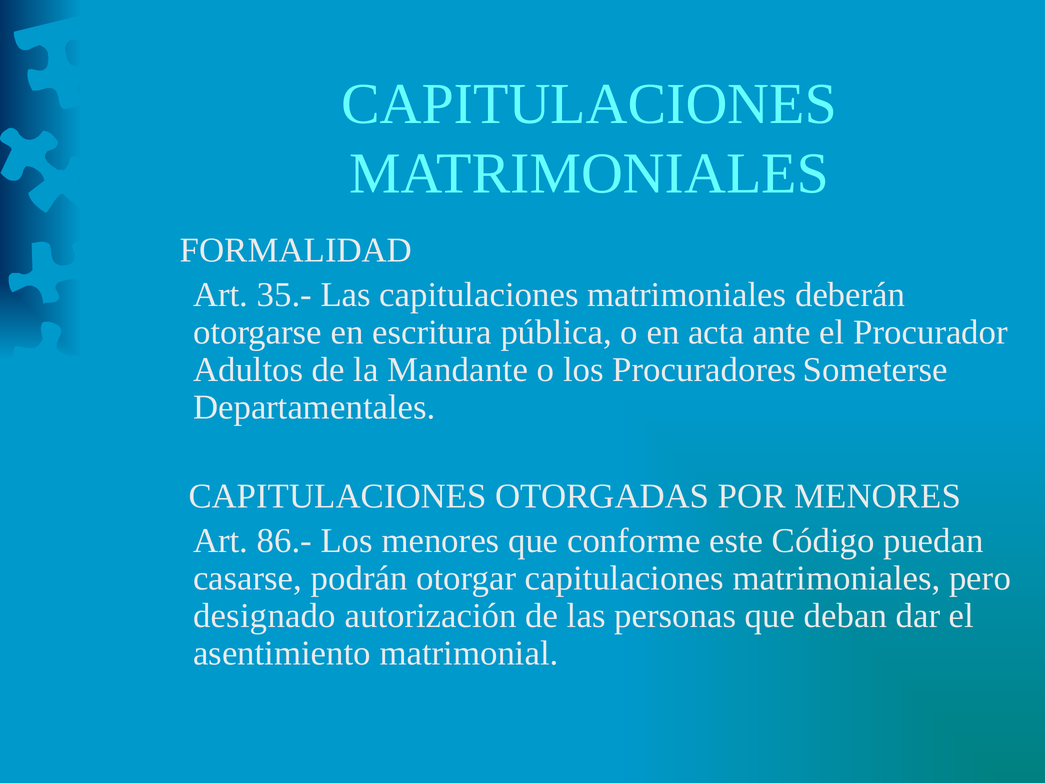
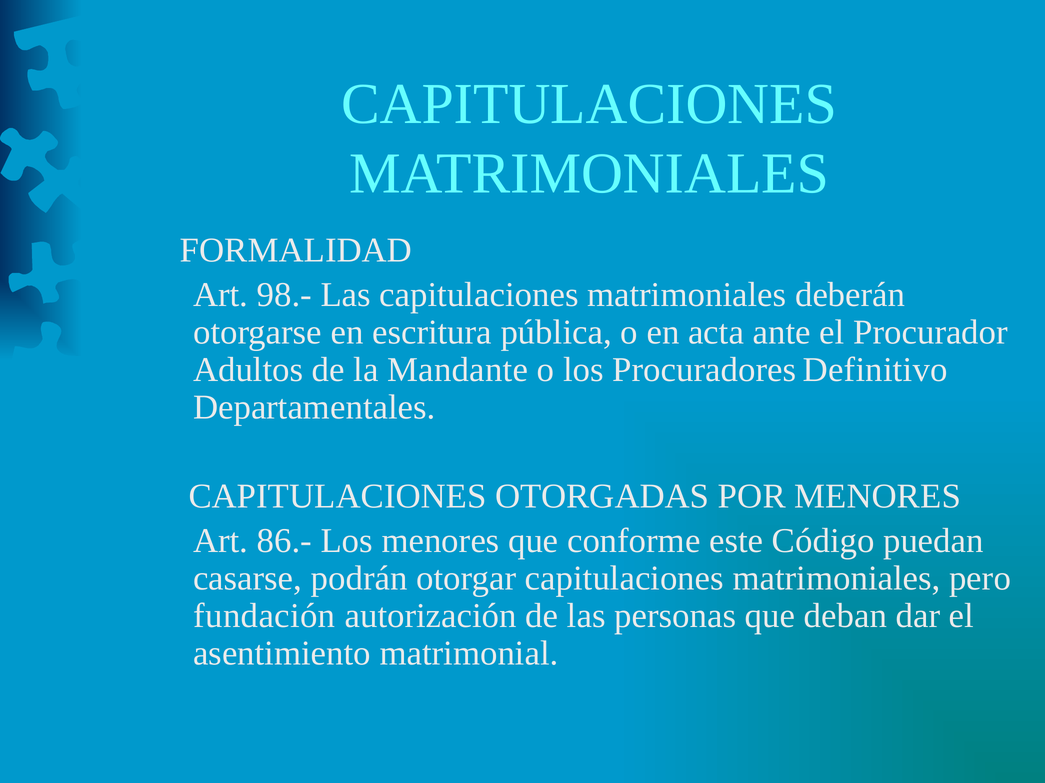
35.-: 35.- -> 98.-
Someterse: Someterse -> Definitivo
designado: designado -> fundación
